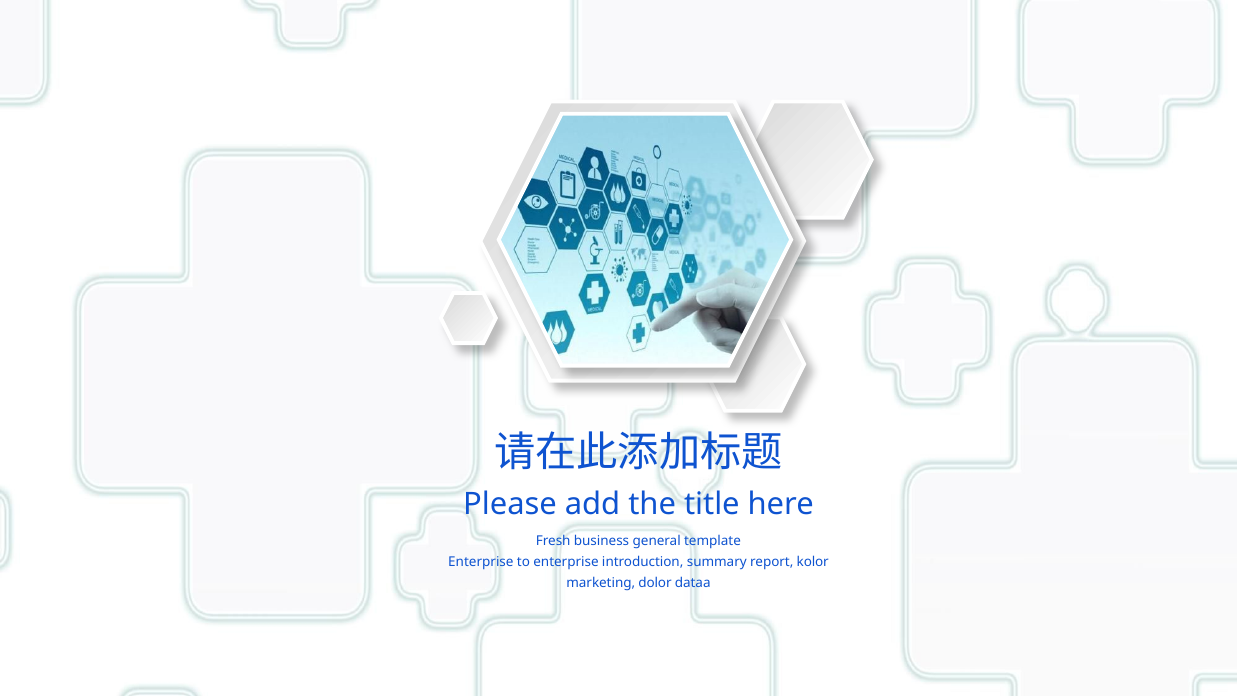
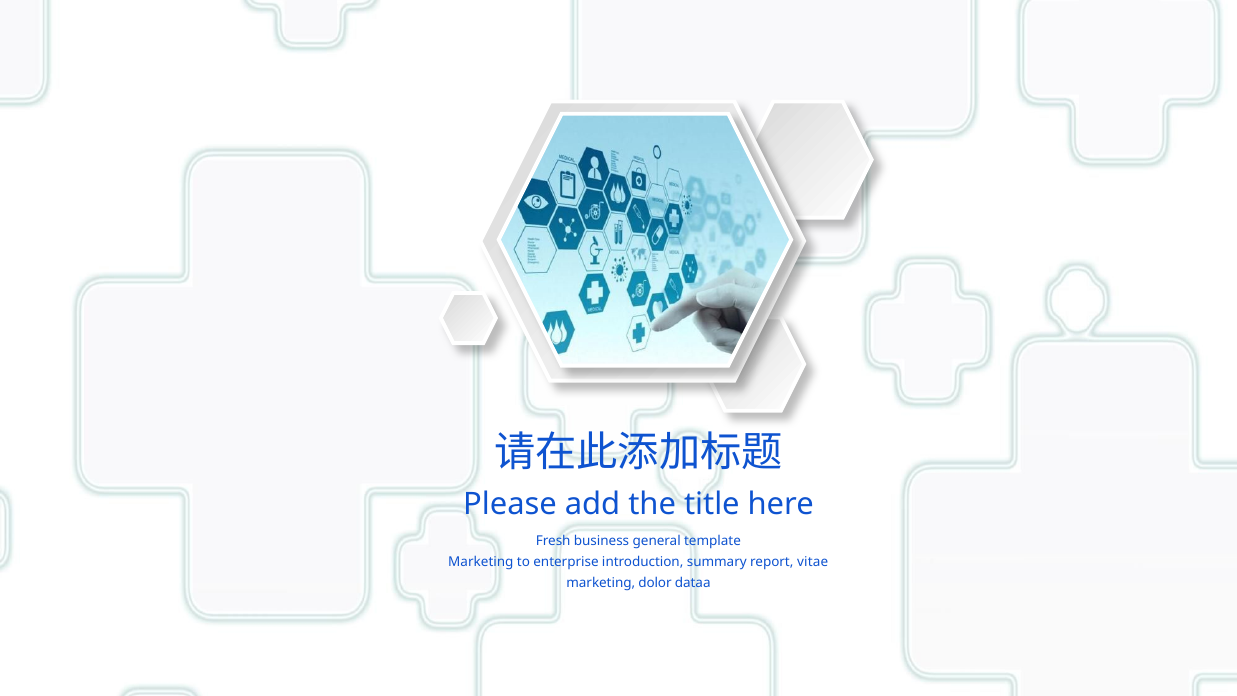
Enterprise at (481, 562): Enterprise -> Marketing
kolor: kolor -> vitae
